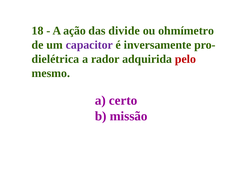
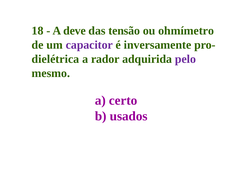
ação: ação -> deve
divide: divide -> tensão
pelo colour: red -> purple
missão: missão -> usados
